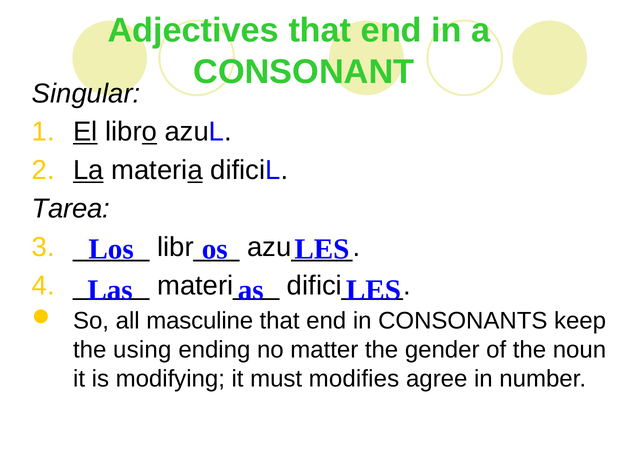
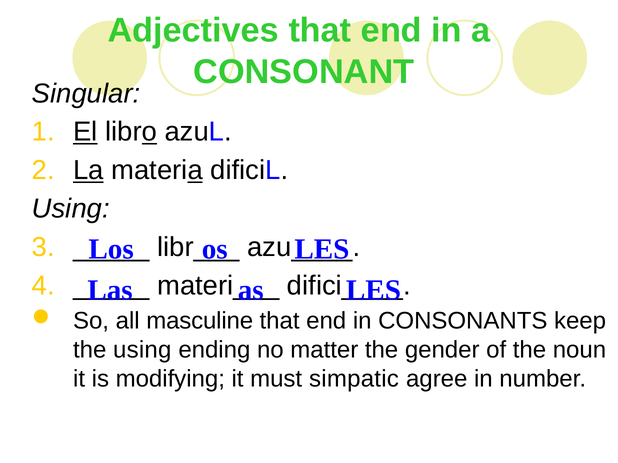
Tarea at (71, 209): Tarea -> Using
modifies: modifies -> simpatic
